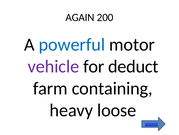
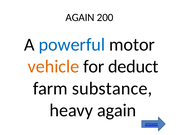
vehicle colour: purple -> orange
containing: containing -> substance
heavy loose: loose -> again
